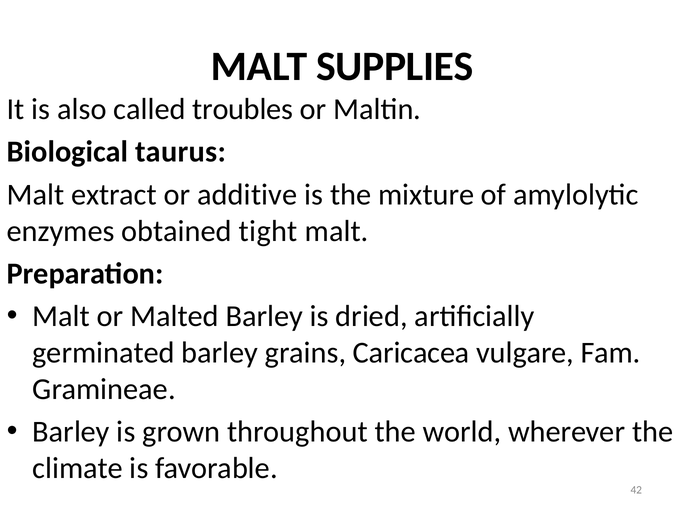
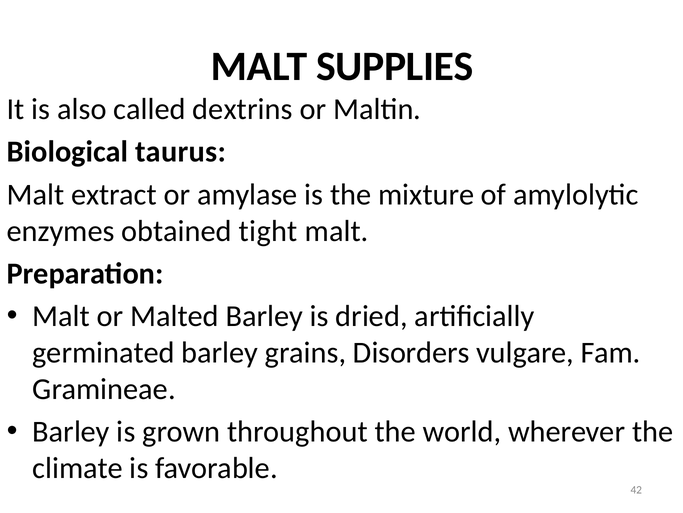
troubles: troubles -> dextrins
additive: additive -> amylase
Caricacea: Caricacea -> Disorders
